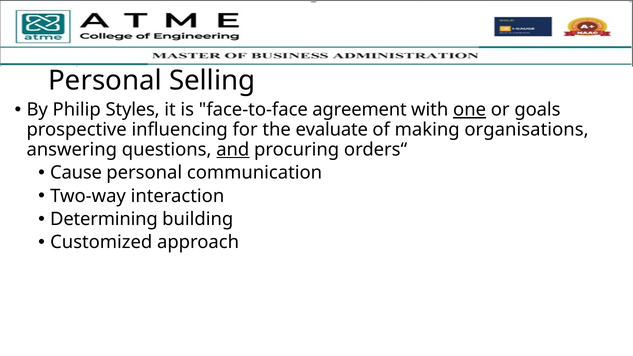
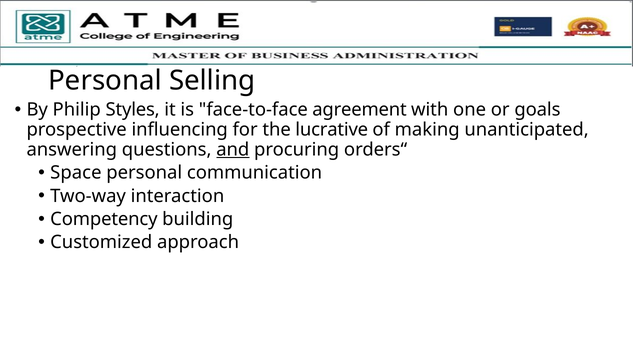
one underline: present -> none
evaluate: evaluate -> lucrative
organisations: organisations -> unanticipated
Cause: Cause -> Space
Determining: Determining -> Competency
